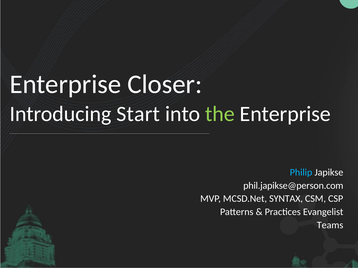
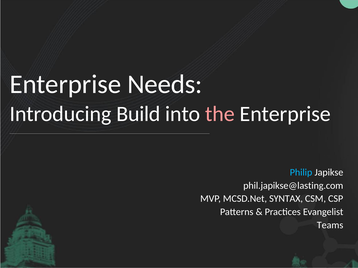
Closer: Closer -> Needs
Start: Start -> Build
the colour: light green -> pink
phil.japikse@person.com: phil.japikse@person.com -> phil.japikse@lasting.com
